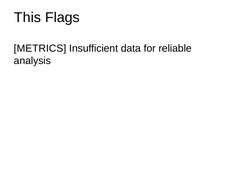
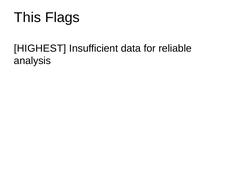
METRICS: METRICS -> HIGHEST
